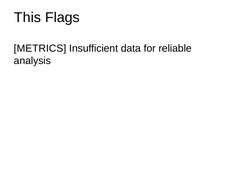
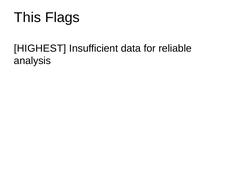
METRICS: METRICS -> HIGHEST
